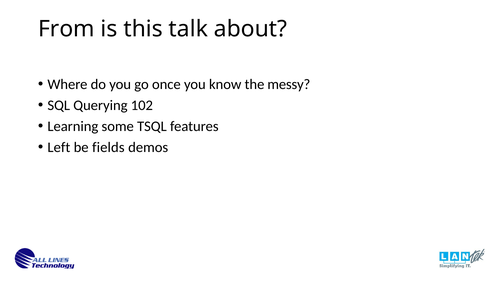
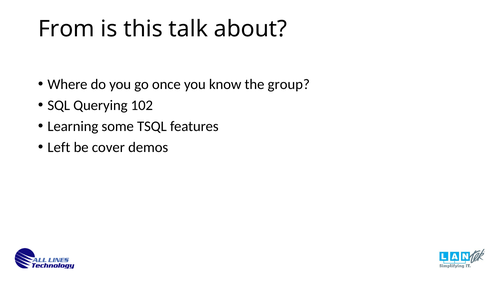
messy: messy -> group
fields: fields -> cover
